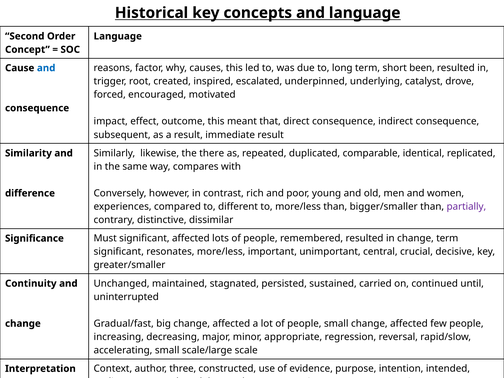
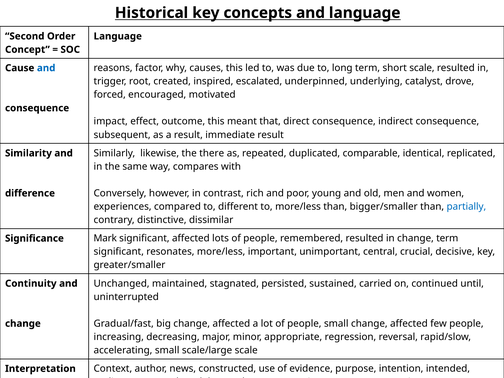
short been: been -> scale
partially colour: purple -> blue
Must: Must -> Mark
three: three -> news
